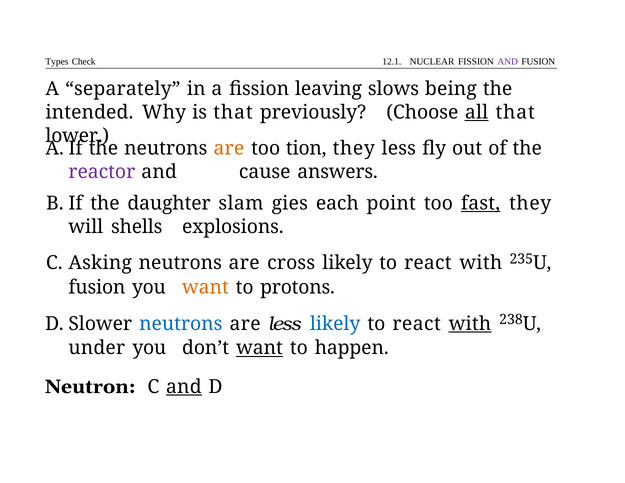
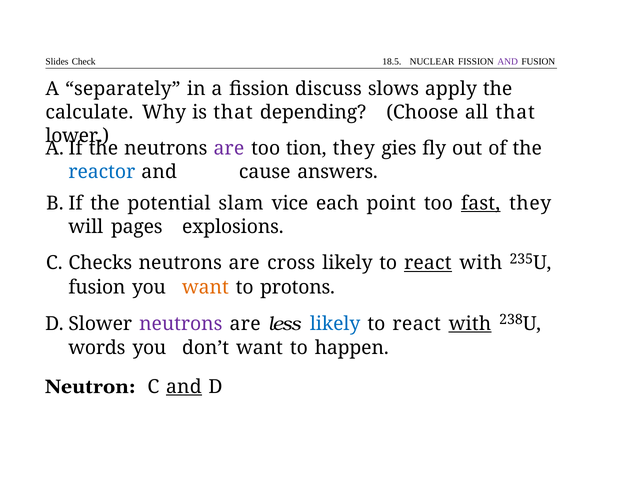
Types: Types -> Slides
12.1: 12.1 -> 18.5
leaving: leaving -> discuss
being: being -> apply
intended: intended -> calculate
previously: previously -> depending
all underline: present -> none
are at (229, 149) colour: orange -> purple
they less: less -> gies
reactor colour: purple -> blue
daughter: daughter -> potential
gies: gies -> vice
shells: shells -> pages
Asking: Asking -> Checks
react at (428, 263) underline: none -> present
neutrons at (181, 324) colour: blue -> purple
under: under -> words
want at (260, 348) underline: present -> none
